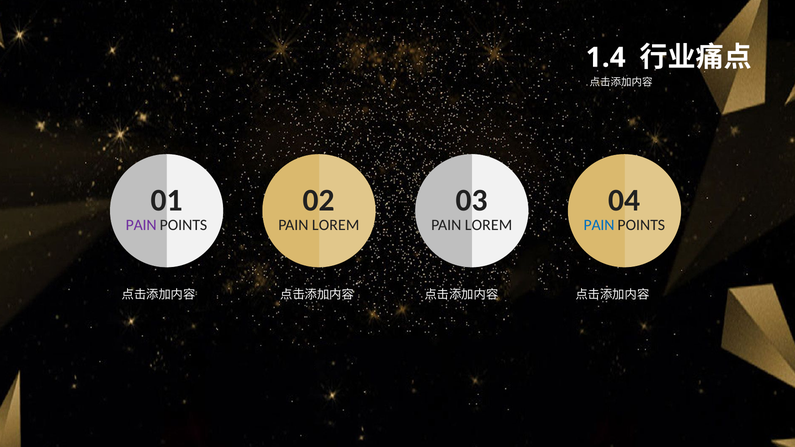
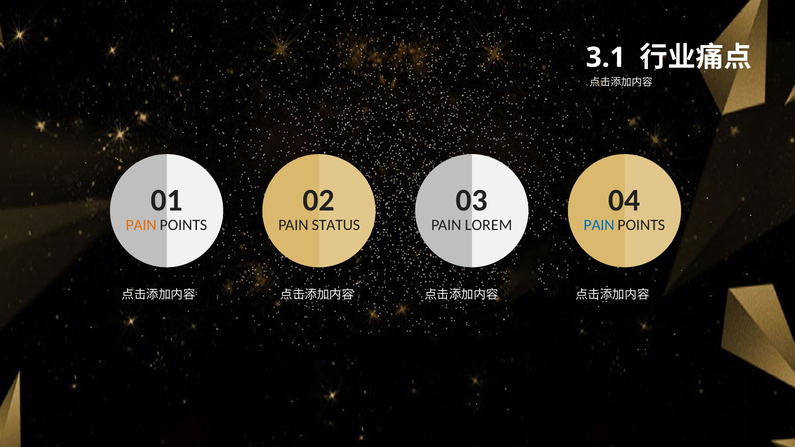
1.4: 1.4 -> 3.1
PAIN at (141, 225) colour: purple -> orange
LOREM at (336, 225): LOREM -> STATUS
